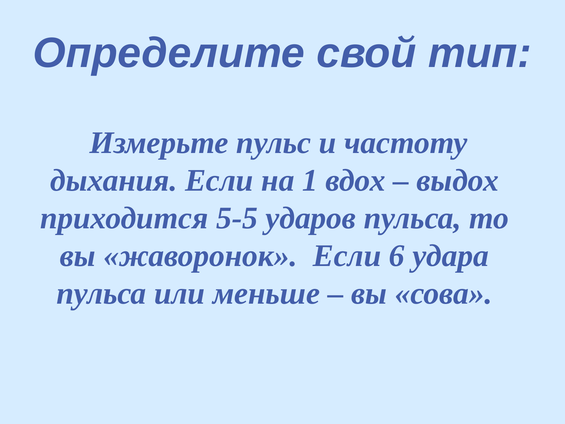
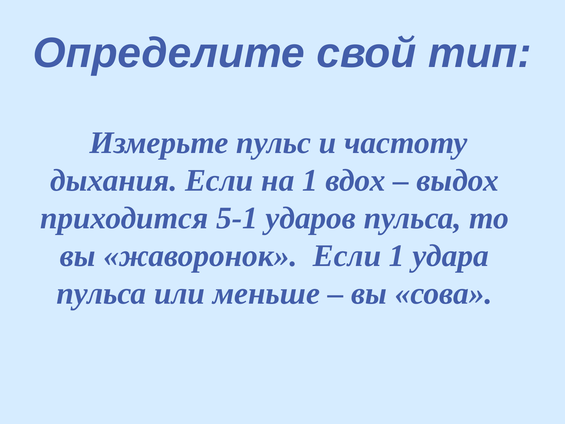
5-5: 5-5 -> 5-1
Если 6: 6 -> 1
